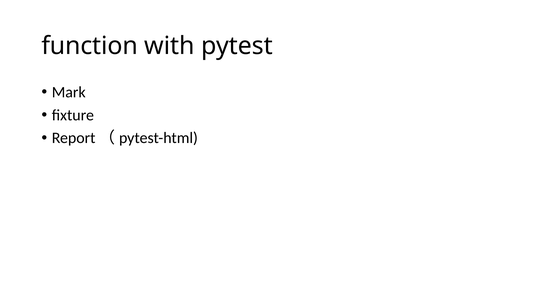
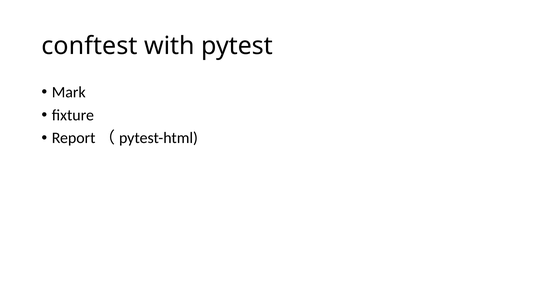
function: function -> conftest
